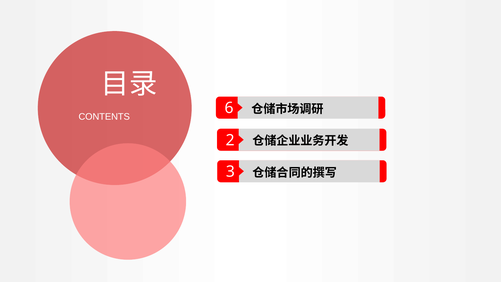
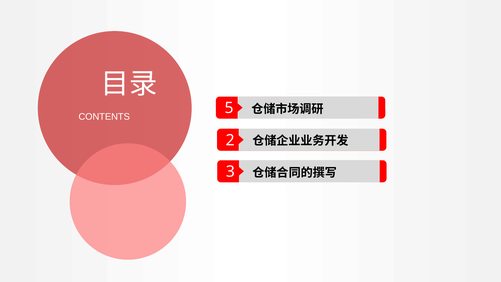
6: 6 -> 5
